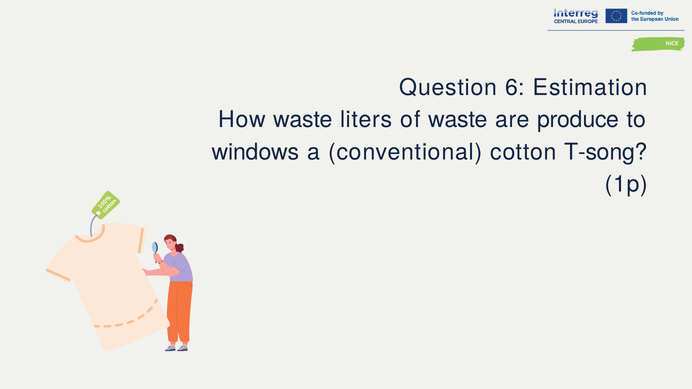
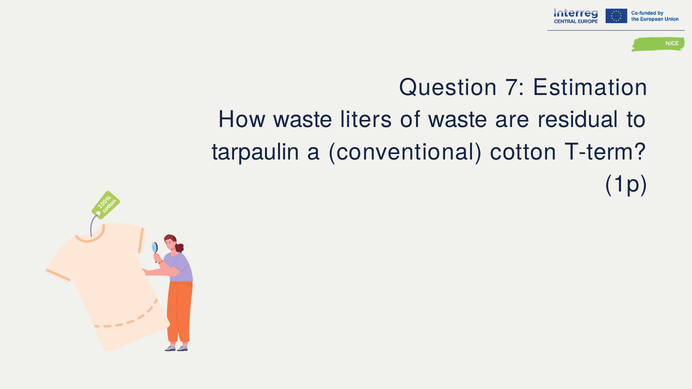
6: 6 -> 7
produce: produce -> residual
windows: windows -> tarpaulin
T-song: T-song -> T-term
